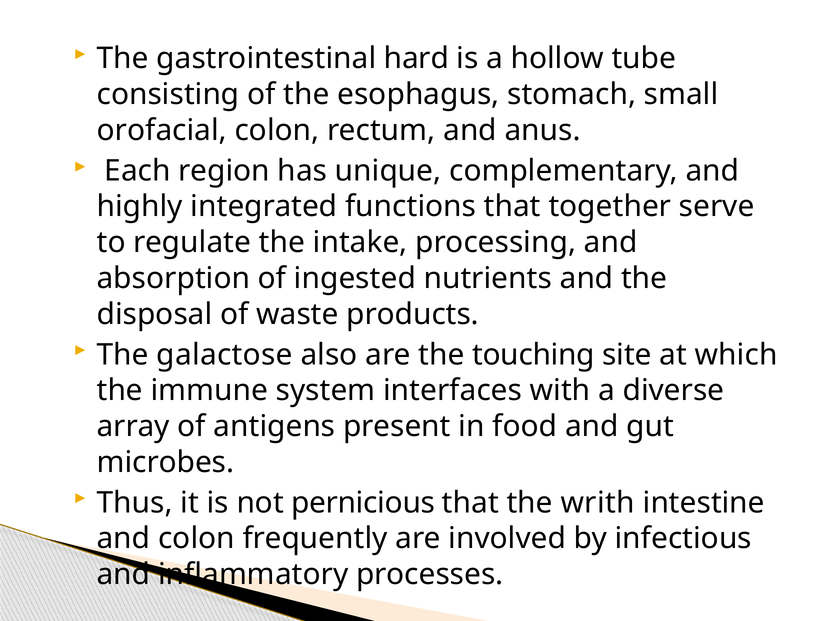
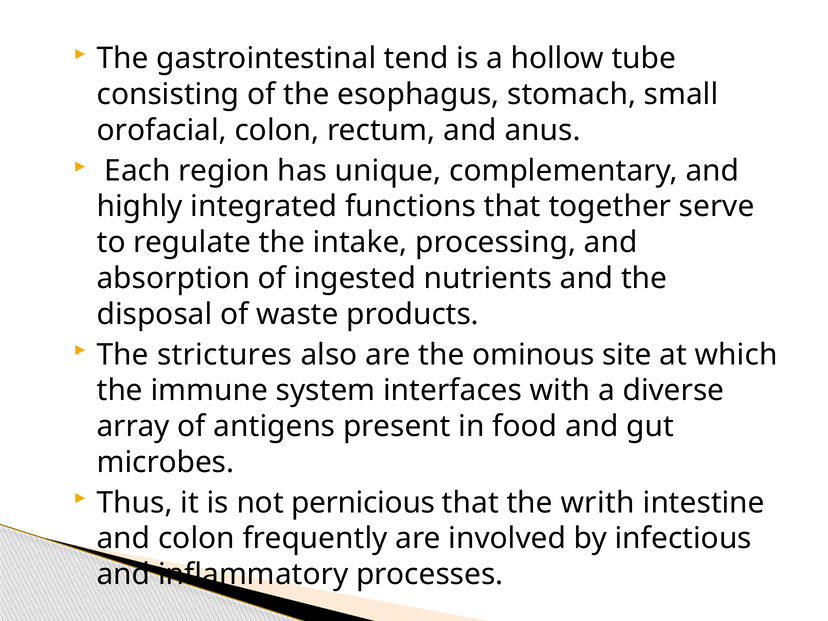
hard: hard -> tend
galactose: galactose -> strictures
touching: touching -> ominous
